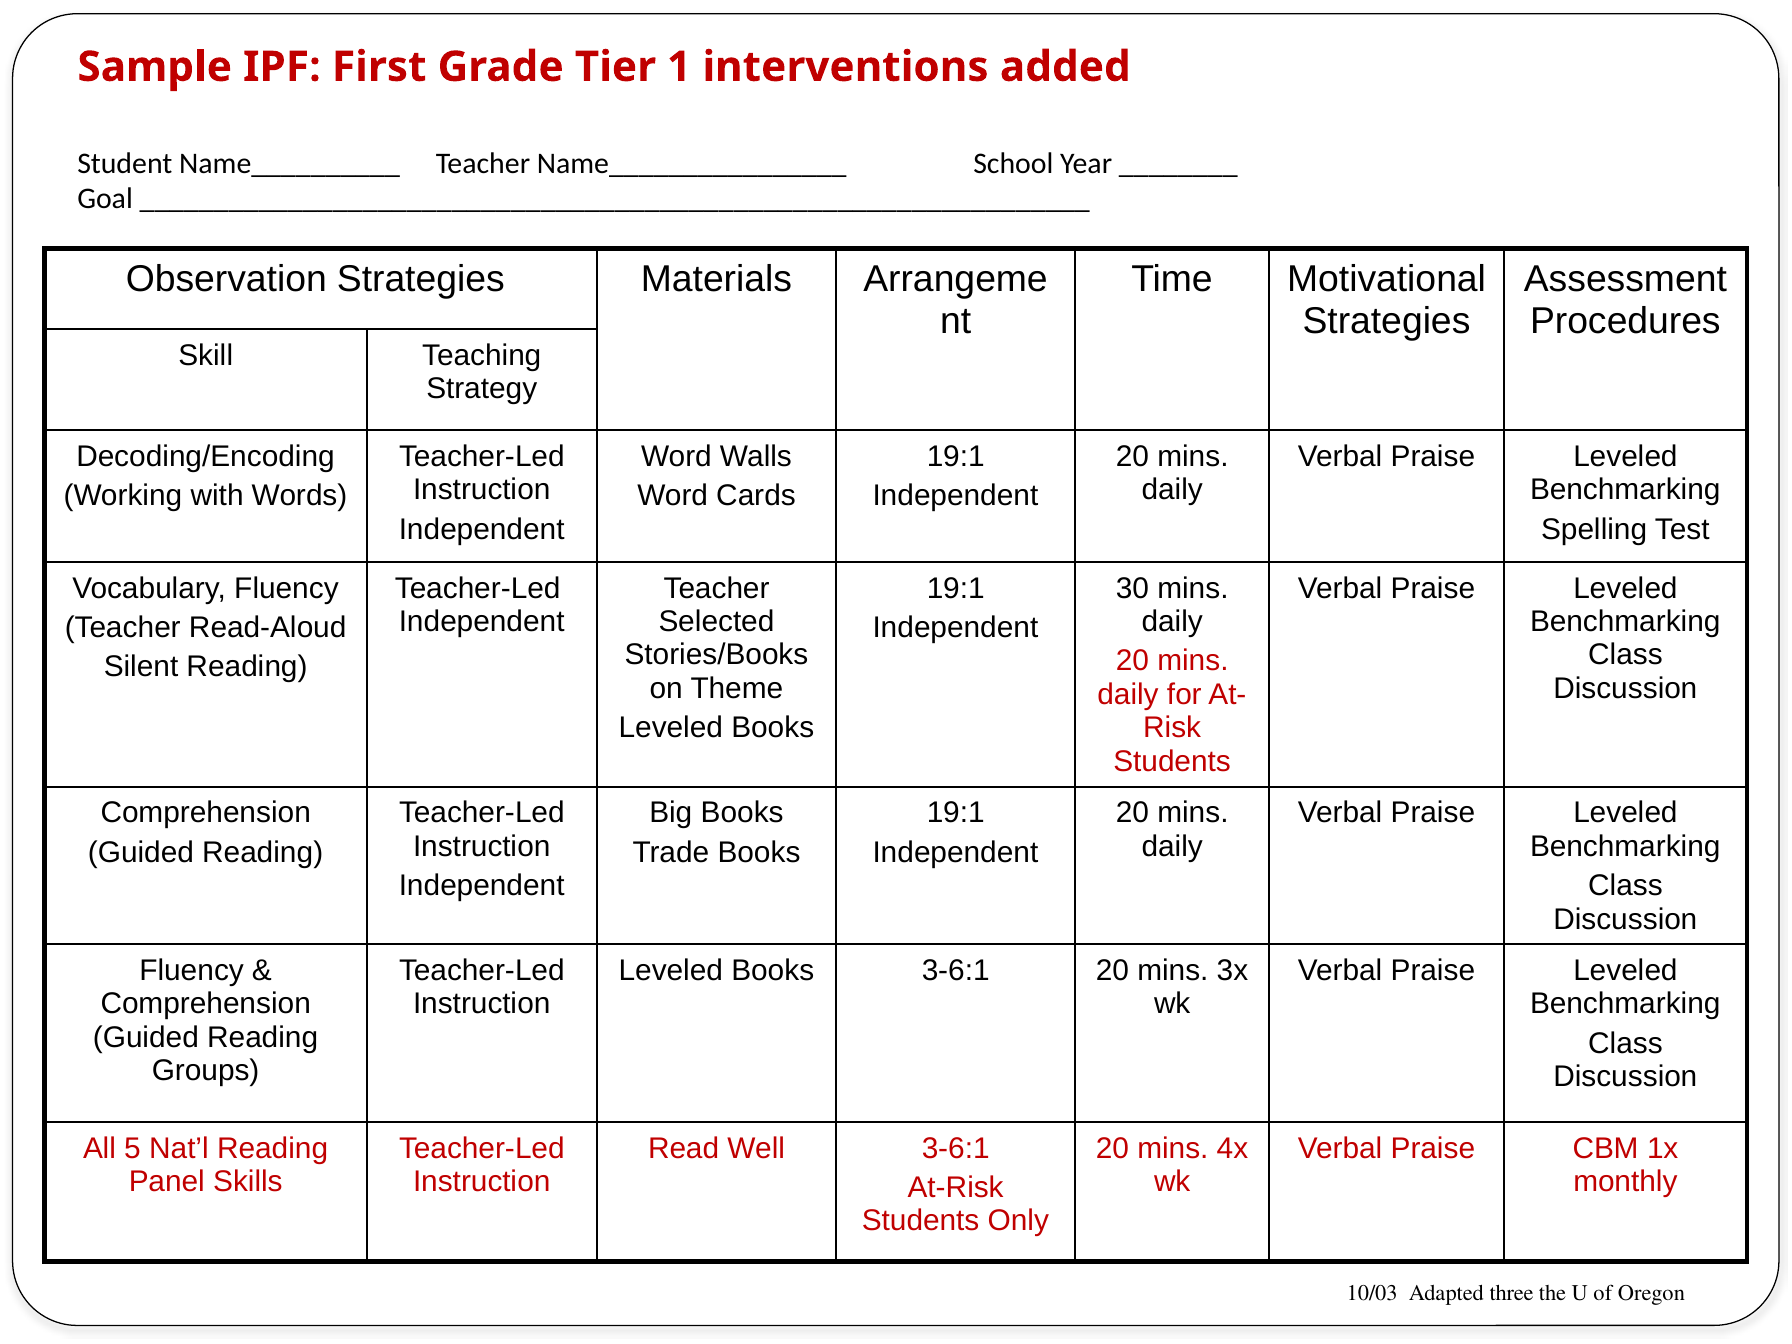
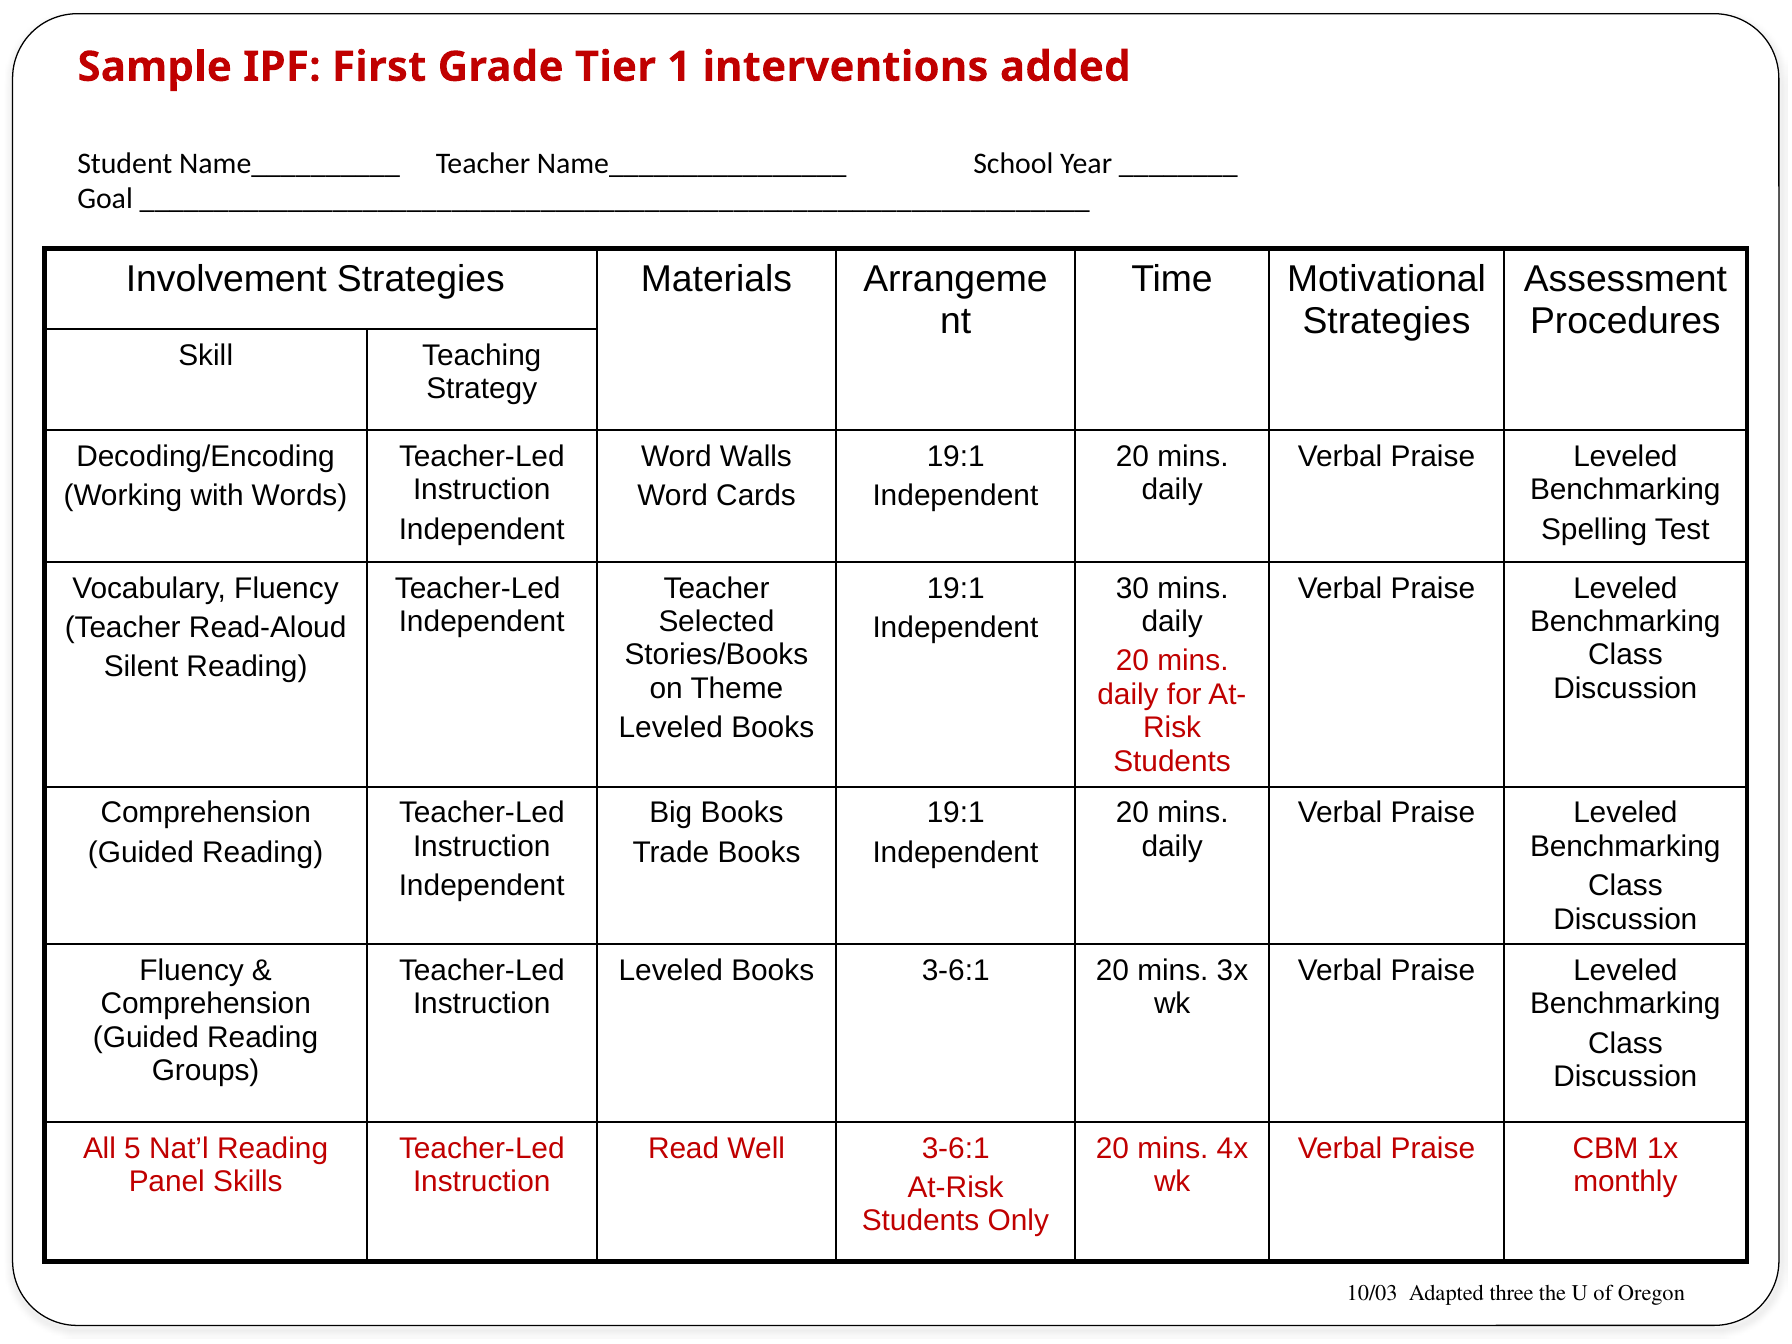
Observation: Observation -> Involvement
